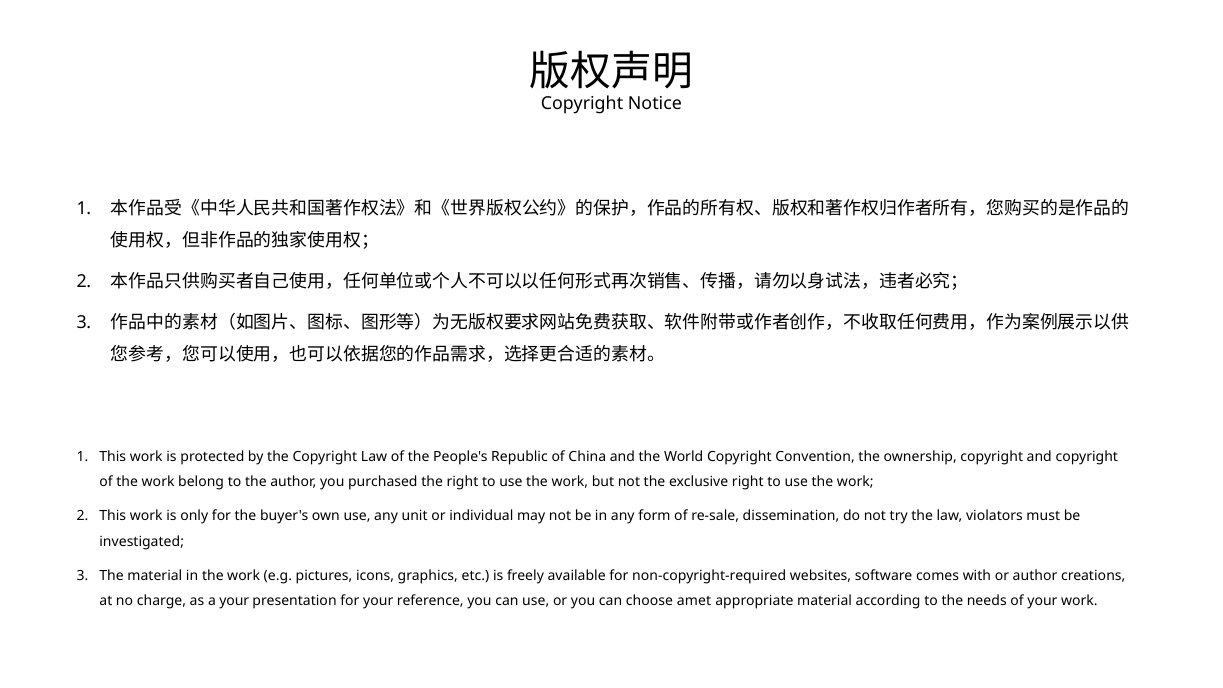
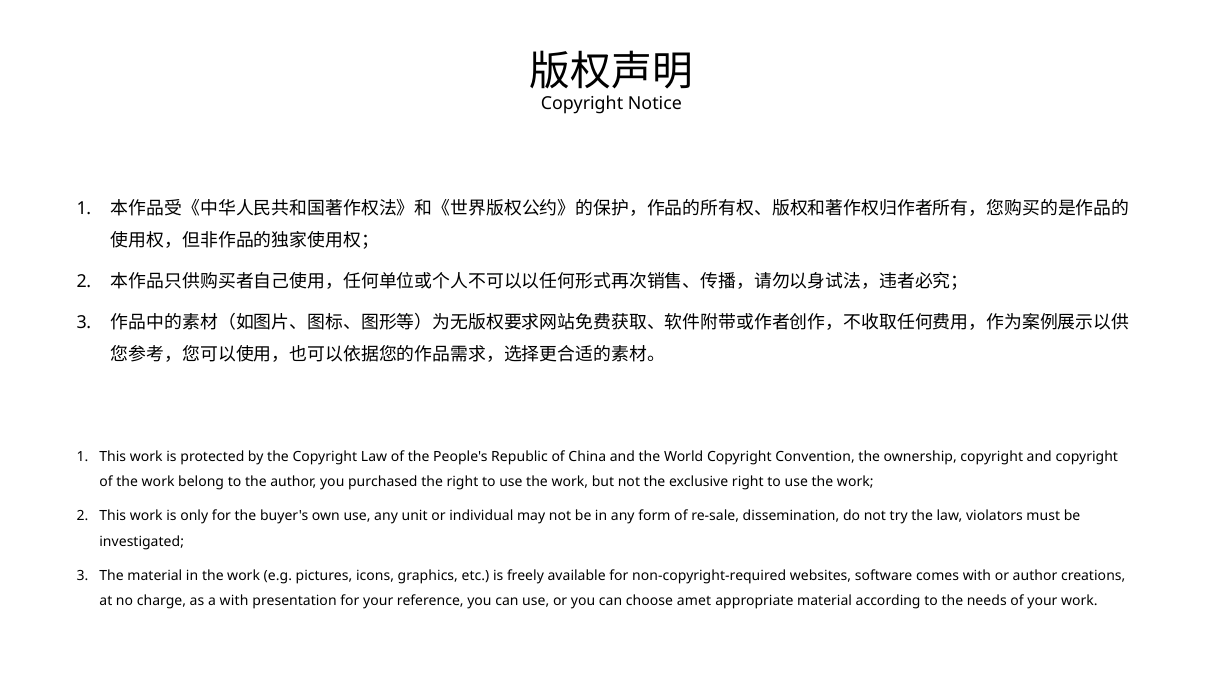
a your: your -> with
